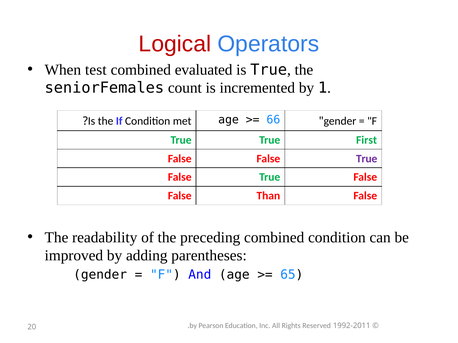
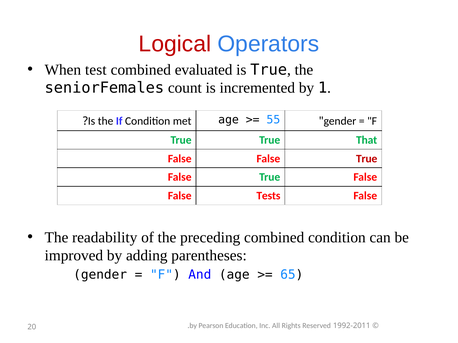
66: 66 -> 55
First: First -> That
True at (367, 159) colour: purple -> red
Than: Than -> Tests
